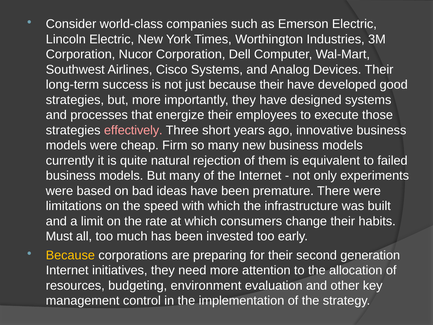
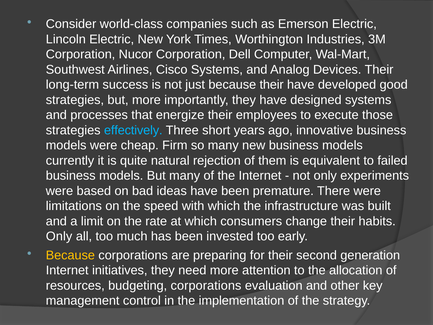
effectively colour: pink -> light blue
Must at (59, 236): Must -> Only
budgeting environment: environment -> corporations
